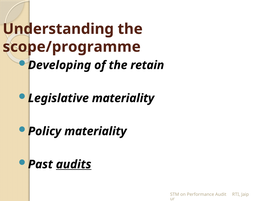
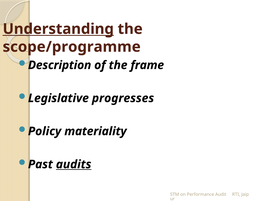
Understanding underline: none -> present
Developing: Developing -> Description
retain: retain -> frame
Legislative materiality: materiality -> progresses
